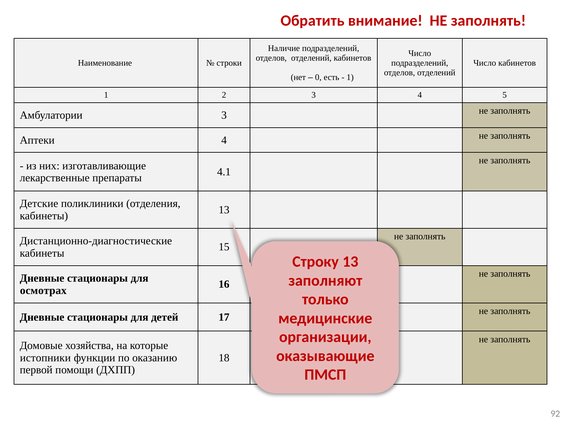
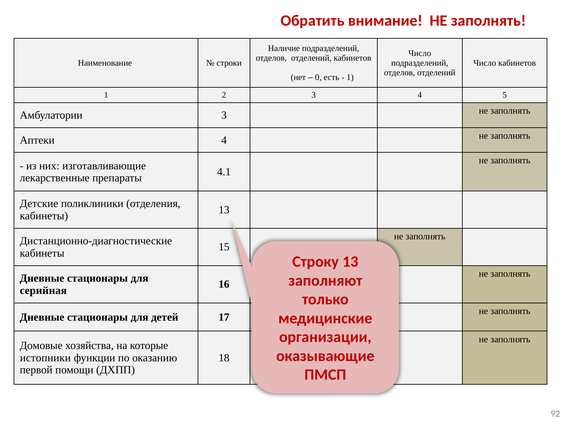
осмотрах: осмотрах -> серийная
